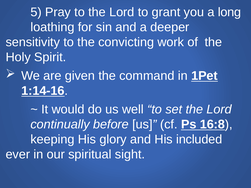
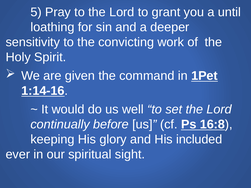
long: long -> until
